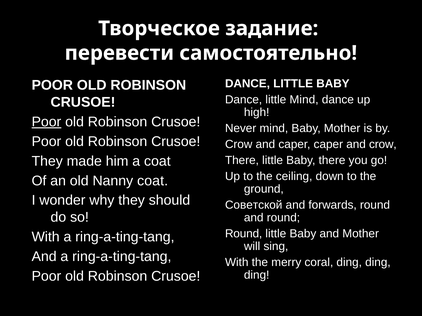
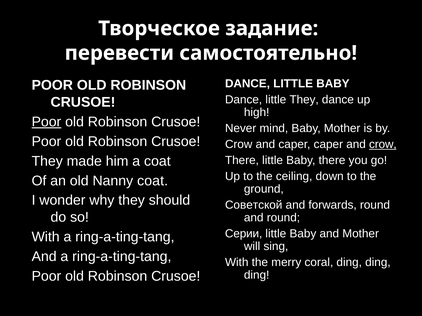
little Mind: Mind -> They
crow at (383, 145) underline: none -> present
Round at (244, 234): Round -> Серии
